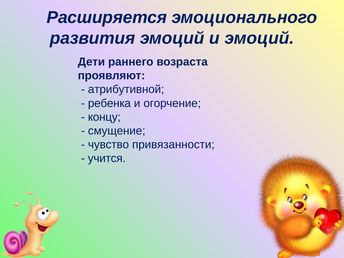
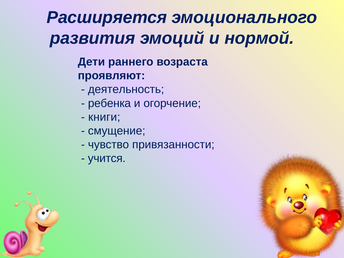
и эмоций: эмоций -> нормой
атрибутивной: атрибутивной -> деятельность
концу: концу -> книги
